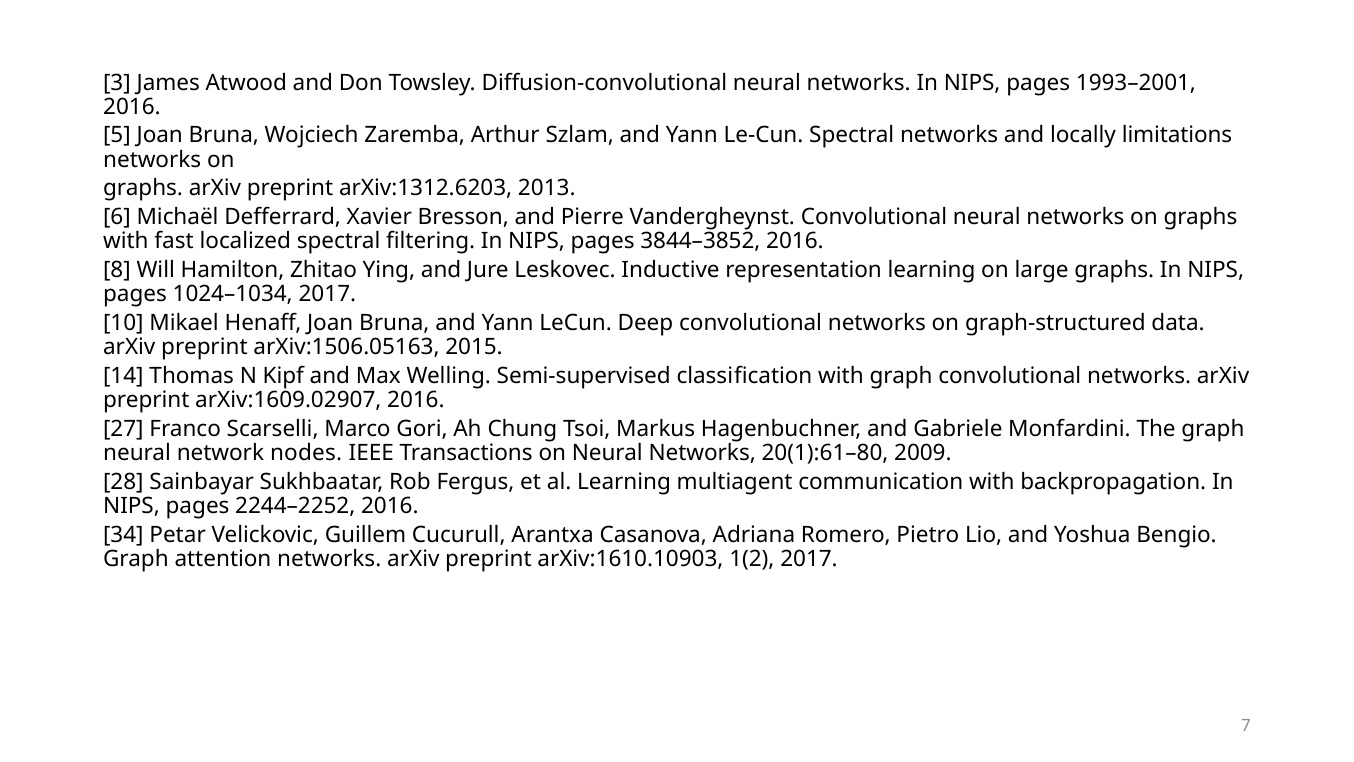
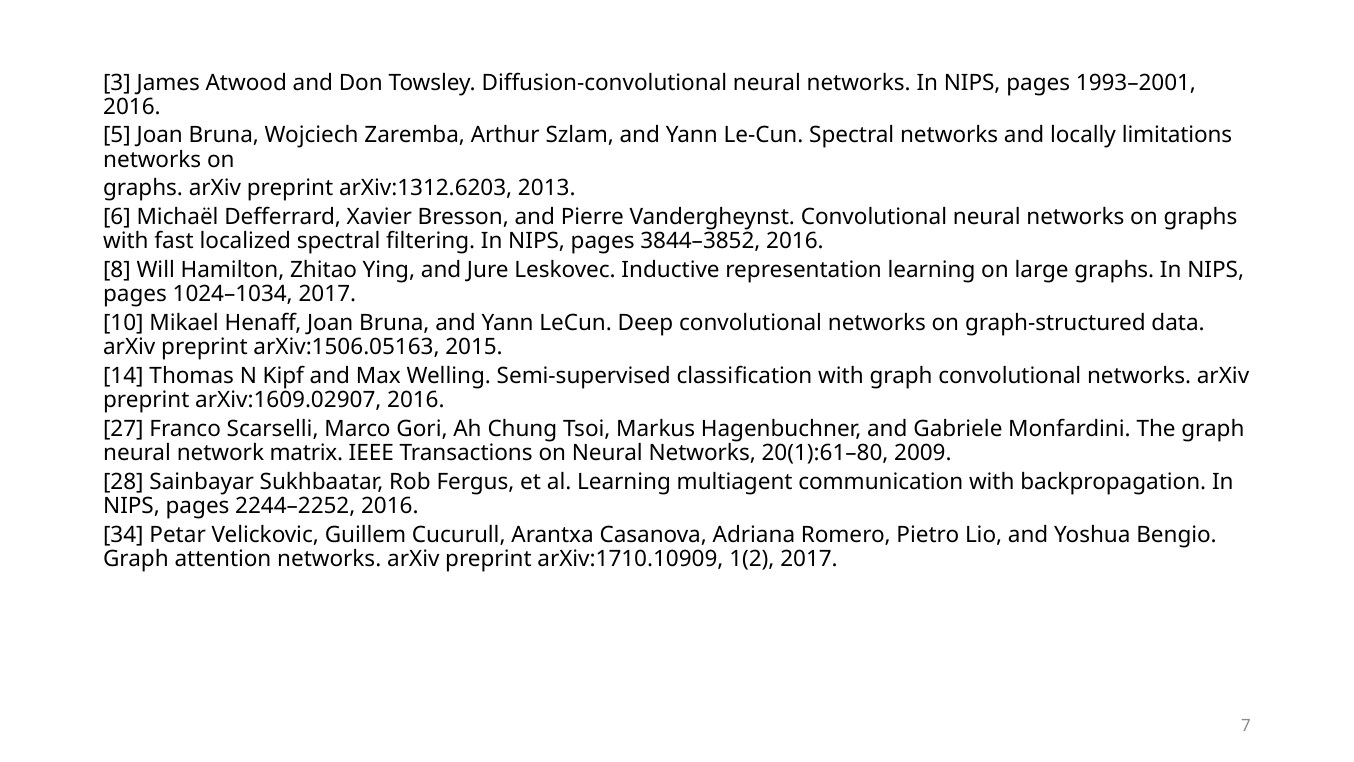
nodes: nodes -> matrix
arXiv:1610.10903: arXiv:1610.10903 -> arXiv:1710.10909
